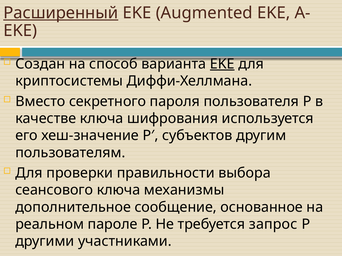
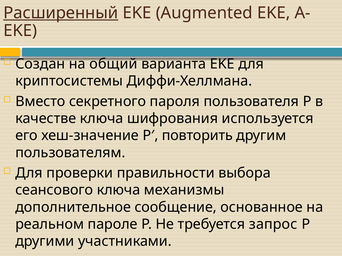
способ: способ -> общий
EKE at (222, 64) underline: present -> none
субъектов: субъектов -> повторить
